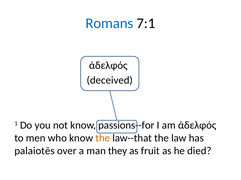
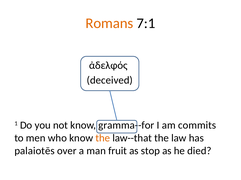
Romans colour: blue -> orange
passions--for: passions--for -> gramma--for
am ἀδελφός: ἀδελφός -> commits
they: they -> fruit
fruit: fruit -> stop
